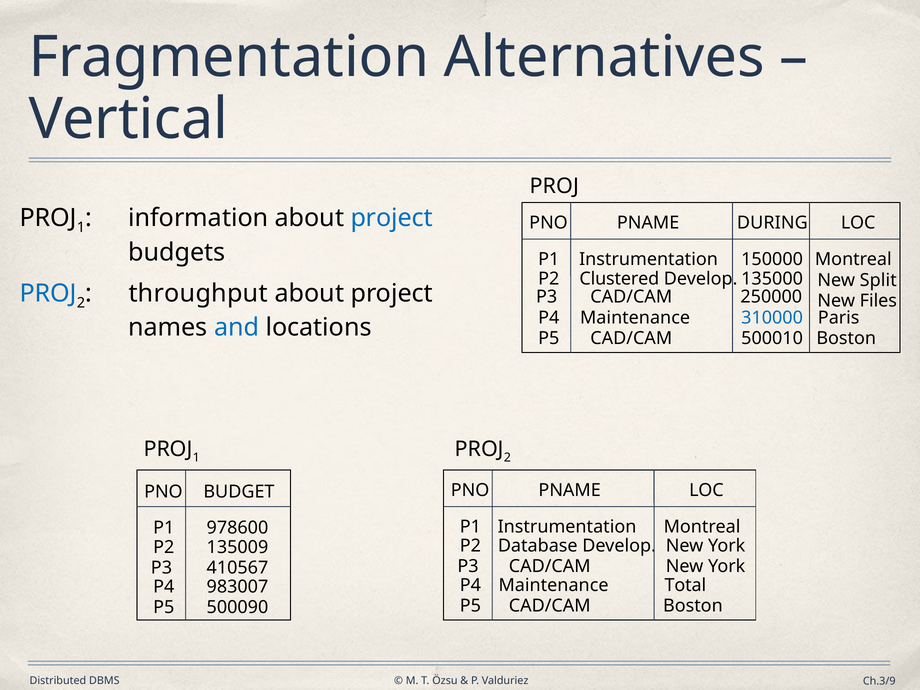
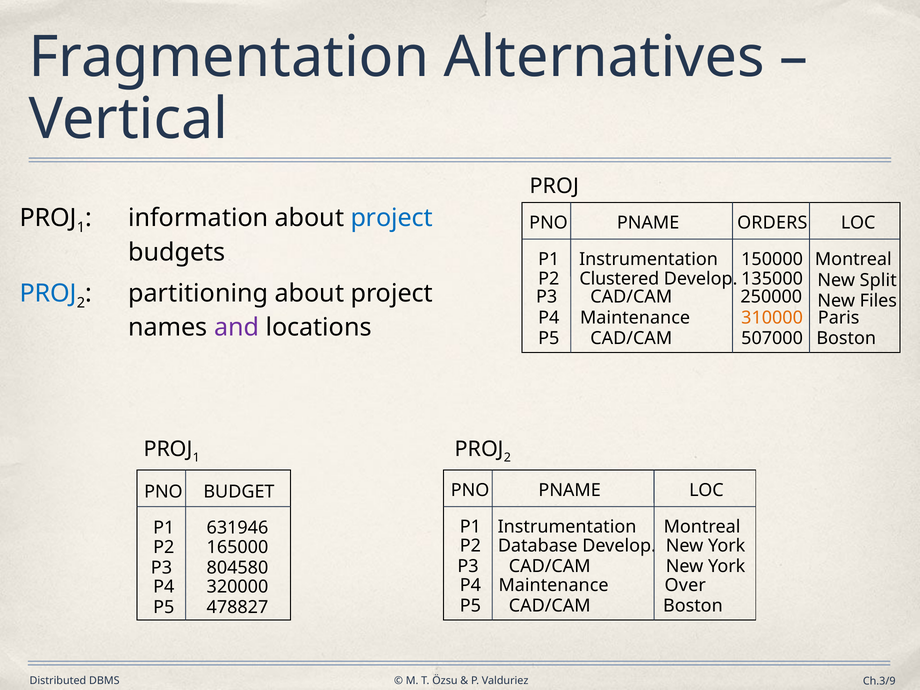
DURING: DURING -> ORDERS
throughput: throughput -> partitioning
310000 colour: blue -> orange
and colour: blue -> purple
500010: 500010 -> 507000
978600: 978600 -> 631946
135009: 135009 -> 165000
410567: 410567 -> 804580
Total: Total -> Over
983007: 983007 -> 320000
500090: 500090 -> 478827
